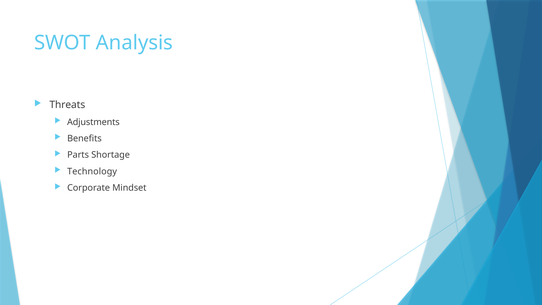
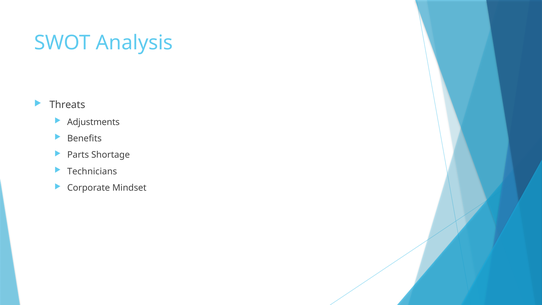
Technology: Technology -> Technicians
